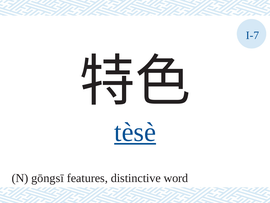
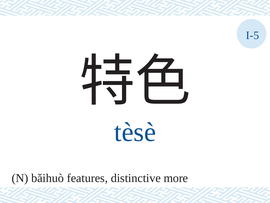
I-7: I-7 -> I-5
tèsè underline: present -> none
gōngsī: gōngsī -> bǎihuò
word: word -> more
